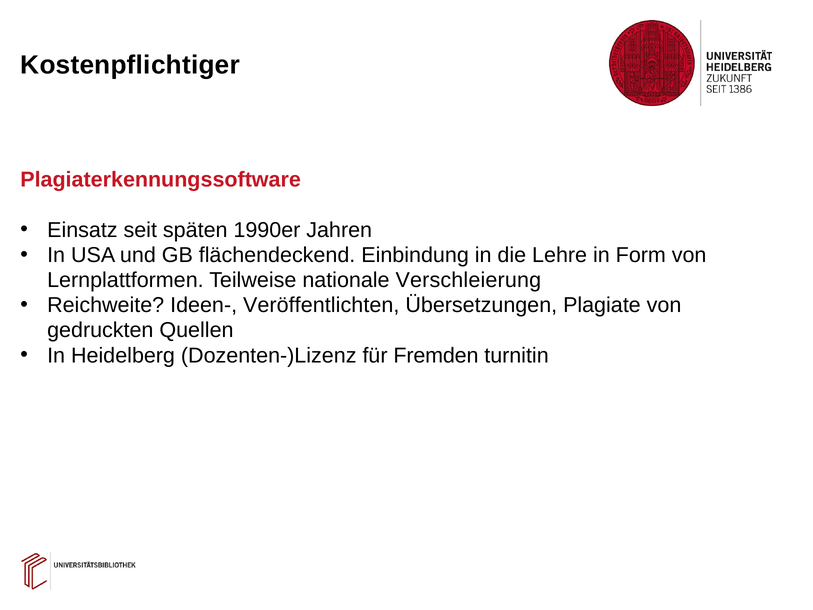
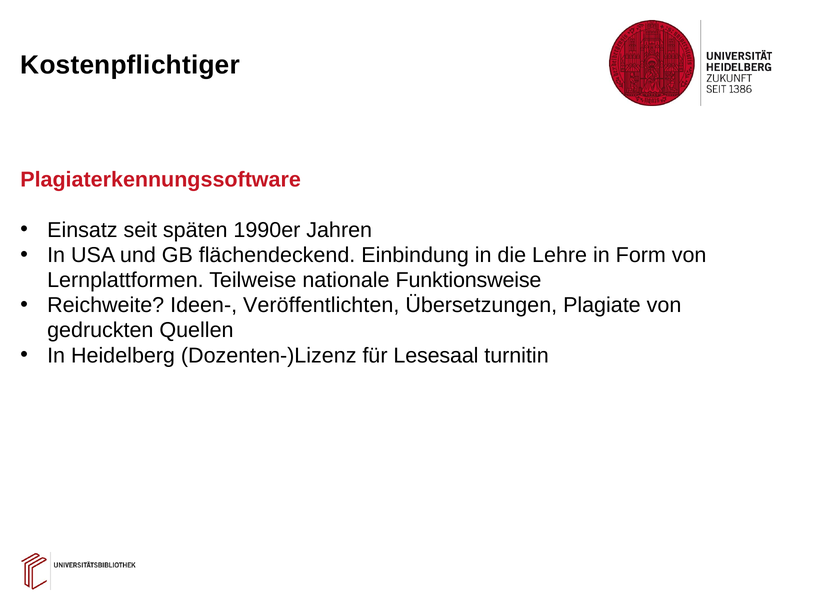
Verschleierung: Verschleierung -> Funktionsweise
Fremden: Fremden -> Lesesaal
